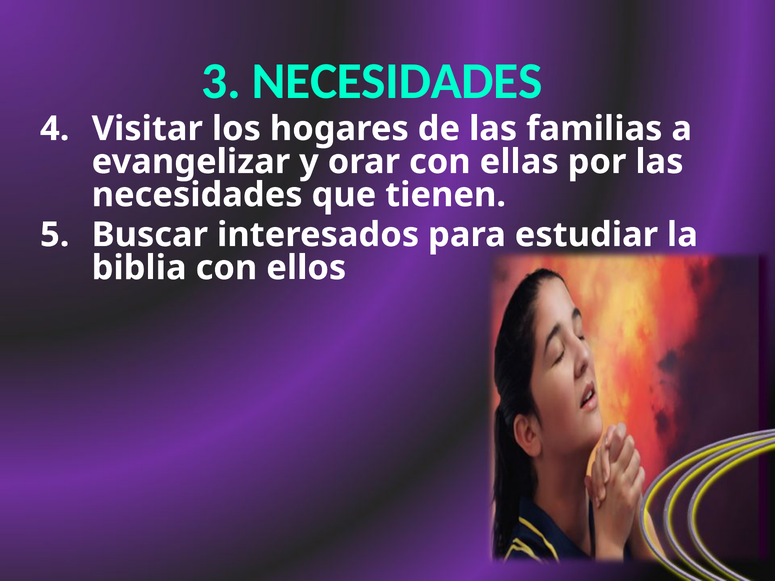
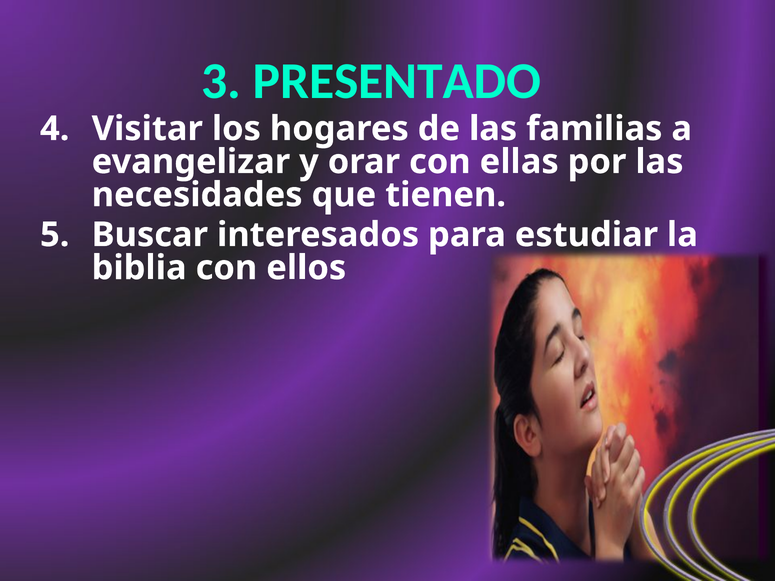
3 NECESIDADES: NECESIDADES -> PRESENTADO
